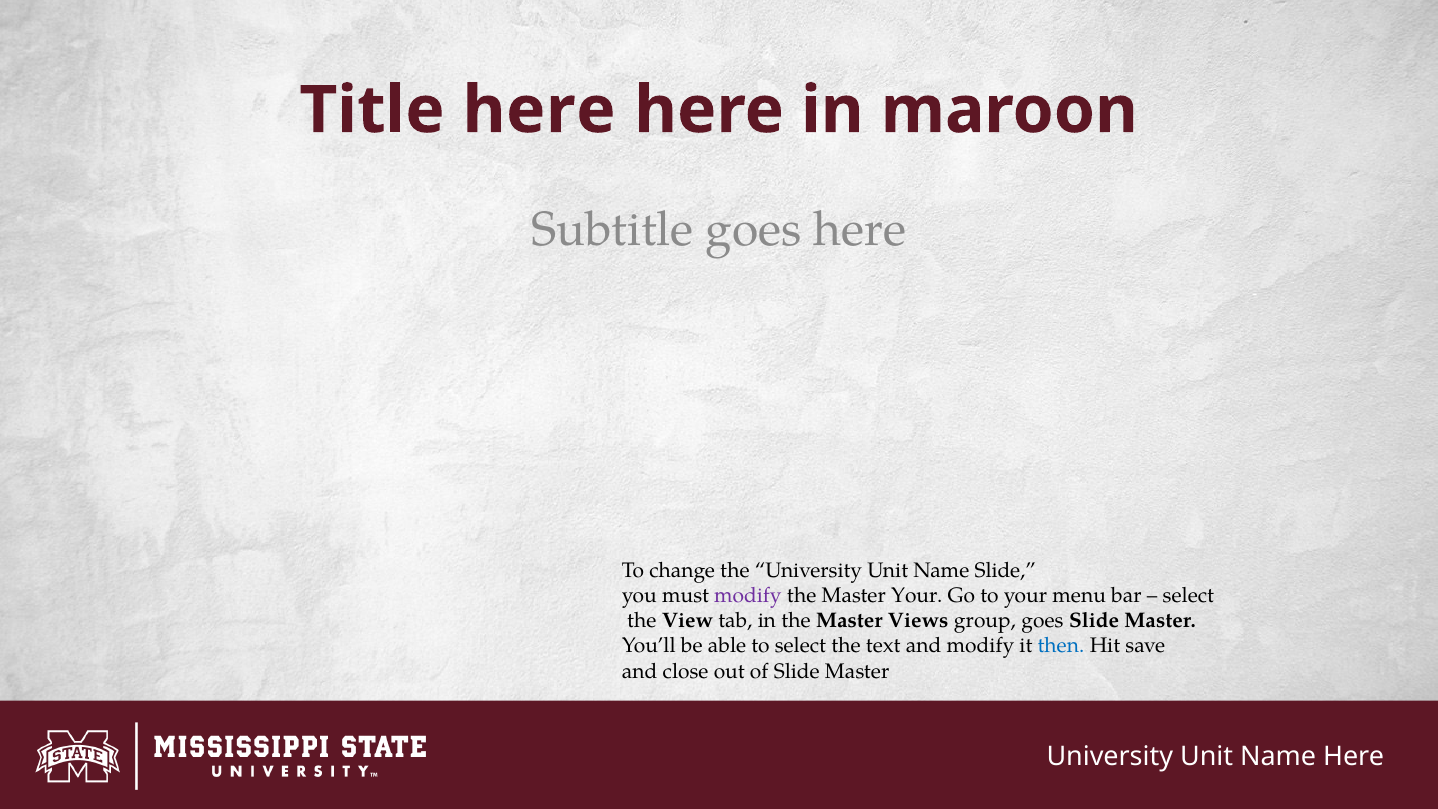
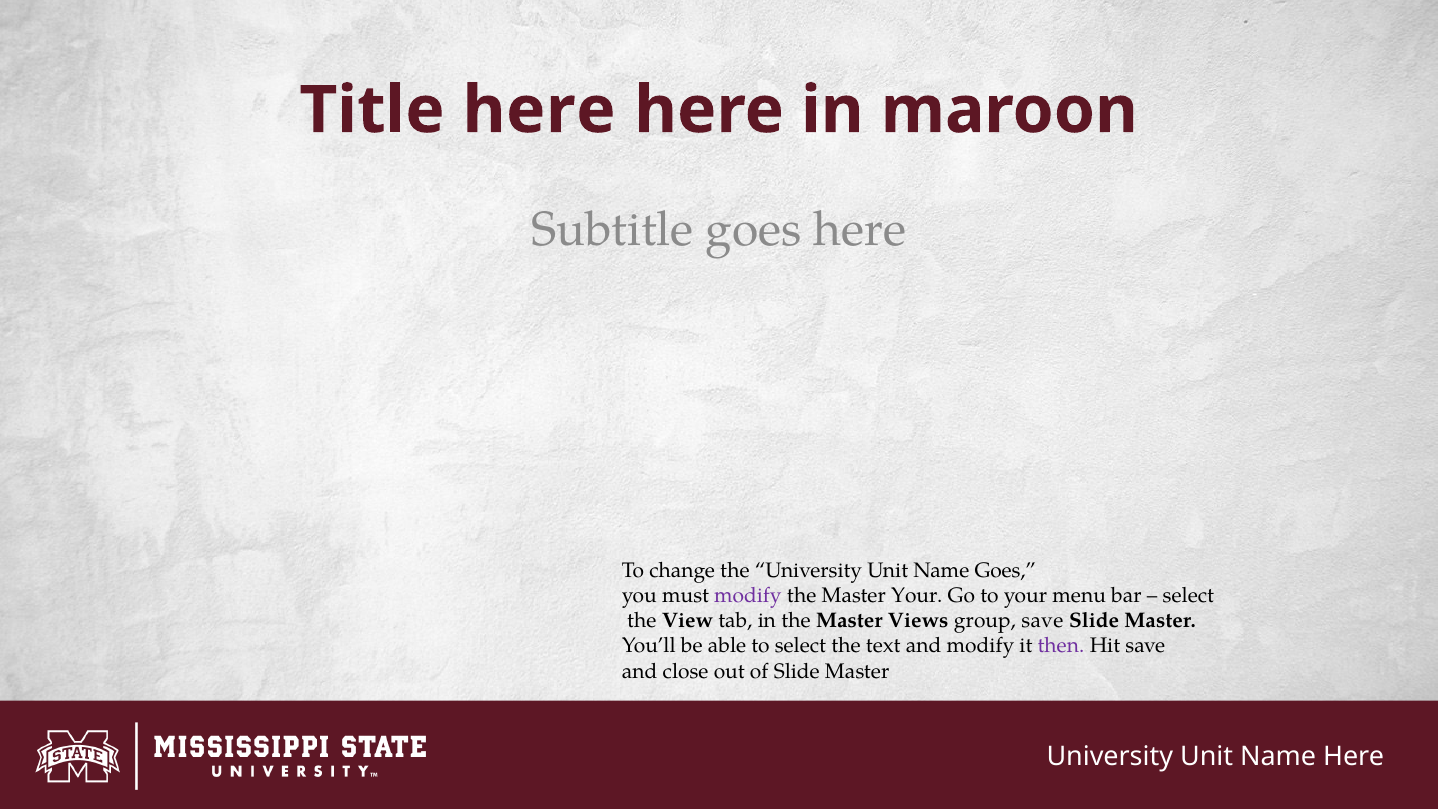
Name Slide: Slide -> Goes
group goes: goes -> save
then colour: blue -> purple
